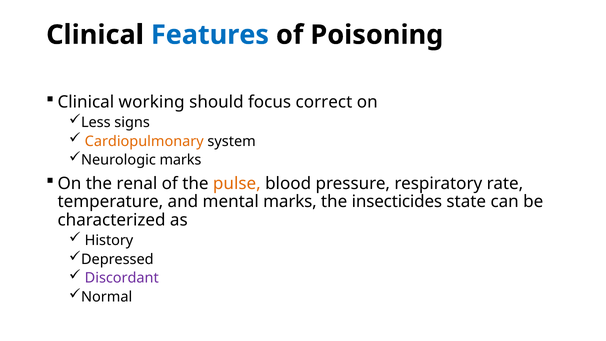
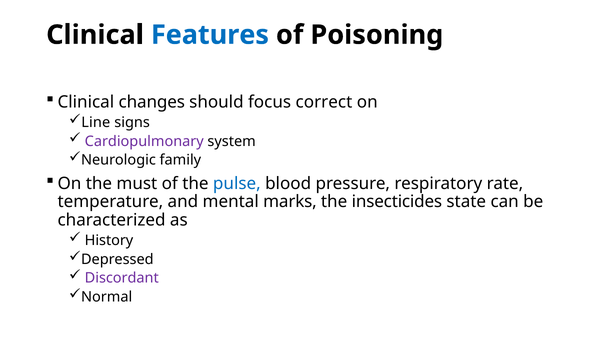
working: working -> changes
Less: Less -> Line
Cardiopulmonary colour: orange -> purple
Neurologic marks: marks -> family
renal: renal -> must
pulse colour: orange -> blue
